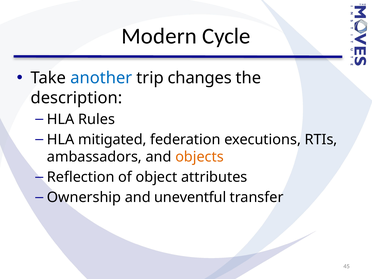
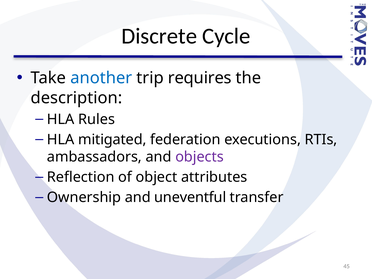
Modern: Modern -> Discrete
changes: changes -> requires
objects colour: orange -> purple
